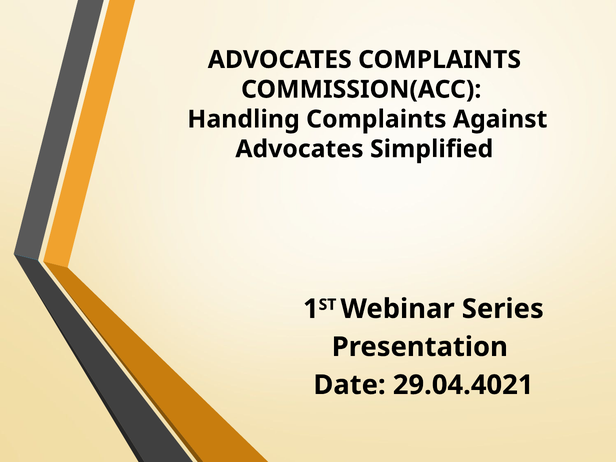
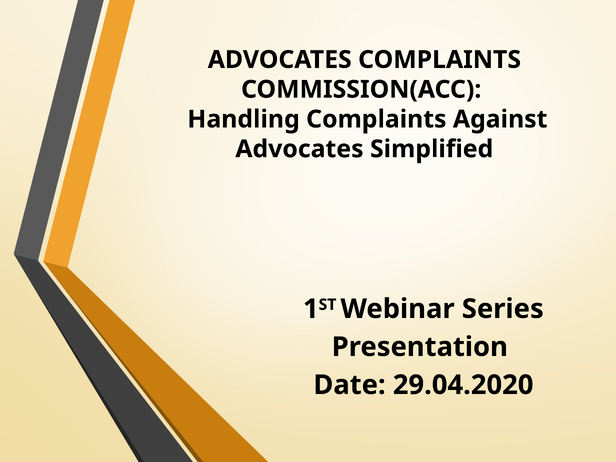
29.04.4021: 29.04.4021 -> 29.04.2020
